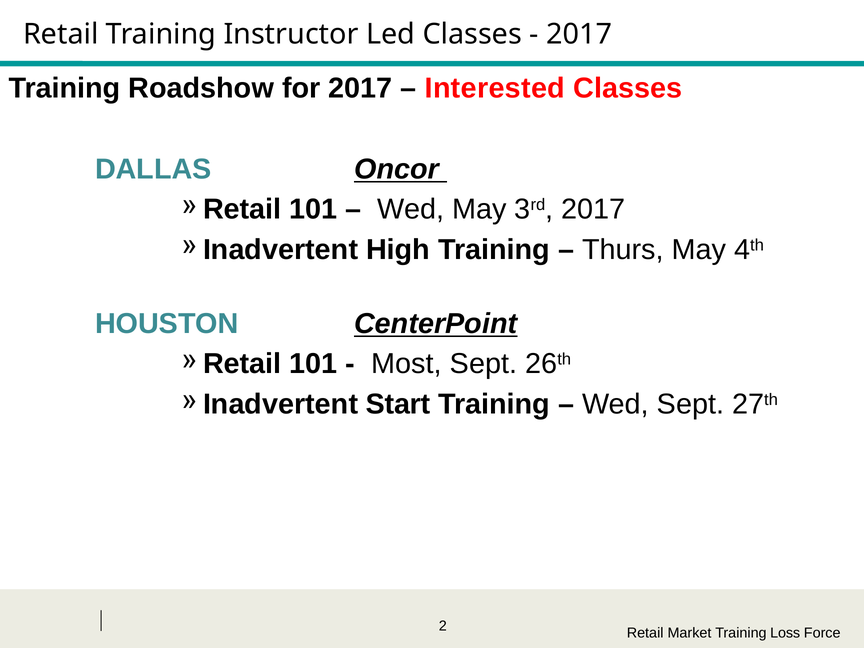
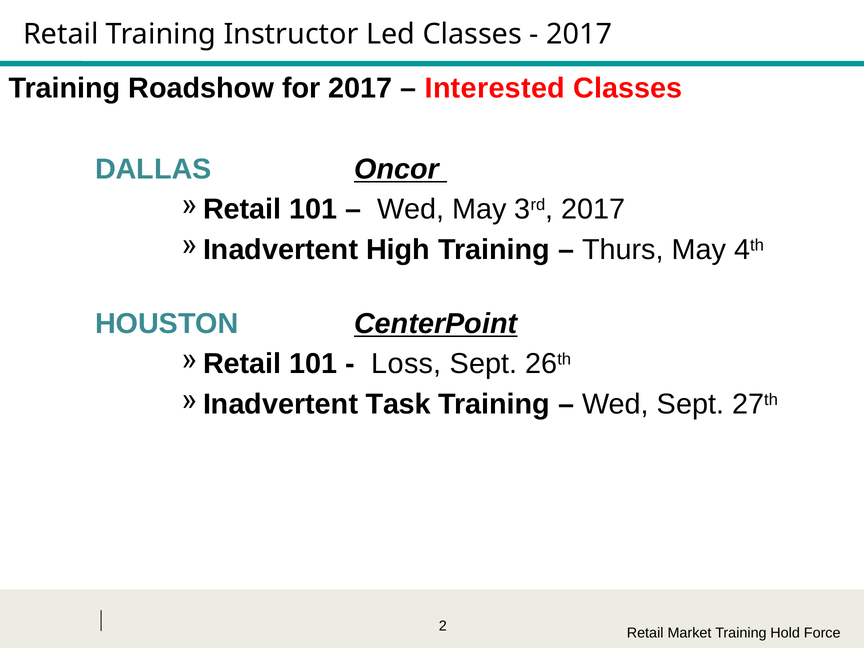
Most: Most -> Loss
Start: Start -> Task
Loss: Loss -> Hold
